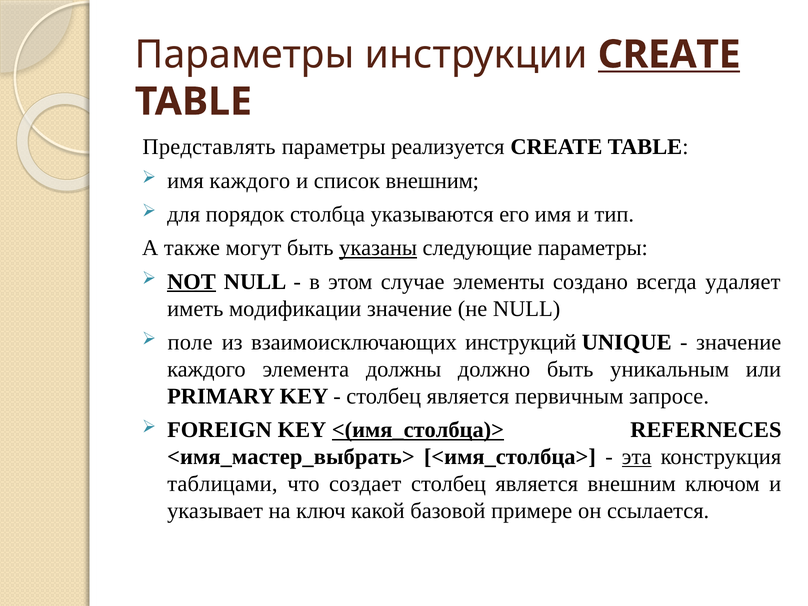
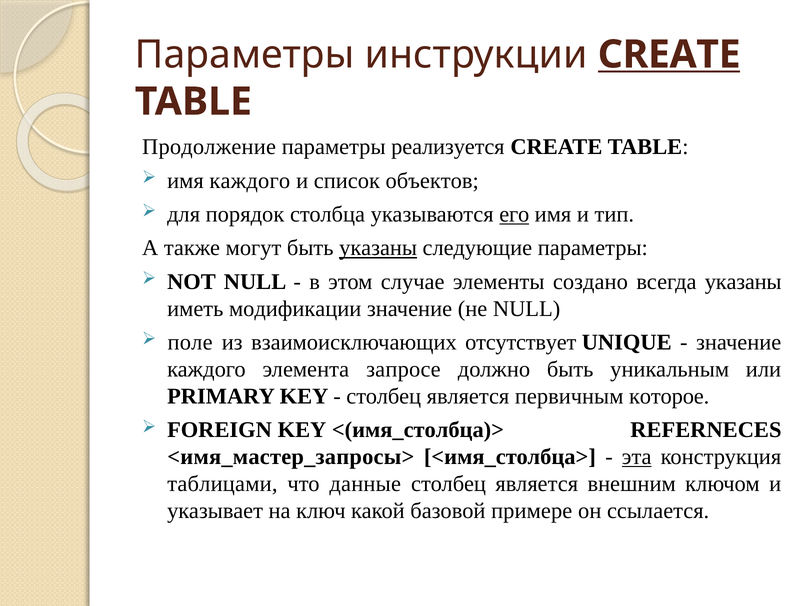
Представлять: Представлять -> Продолжение
список внешним: внешним -> объектов
его underline: none -> present
NOT underline: present -> none
всегда удаляет: удаляет -> указаны
инструкций: инструкций -> отсутствует
должны: должны -> запросе
запросе: запросе -> которое
<(имя_столбца)> underline: present -> none
<имя_мастер_выбрать>: <имя_мастер_выбрать> -> <имя_мастер_запросы>
создает: создает -> данные
